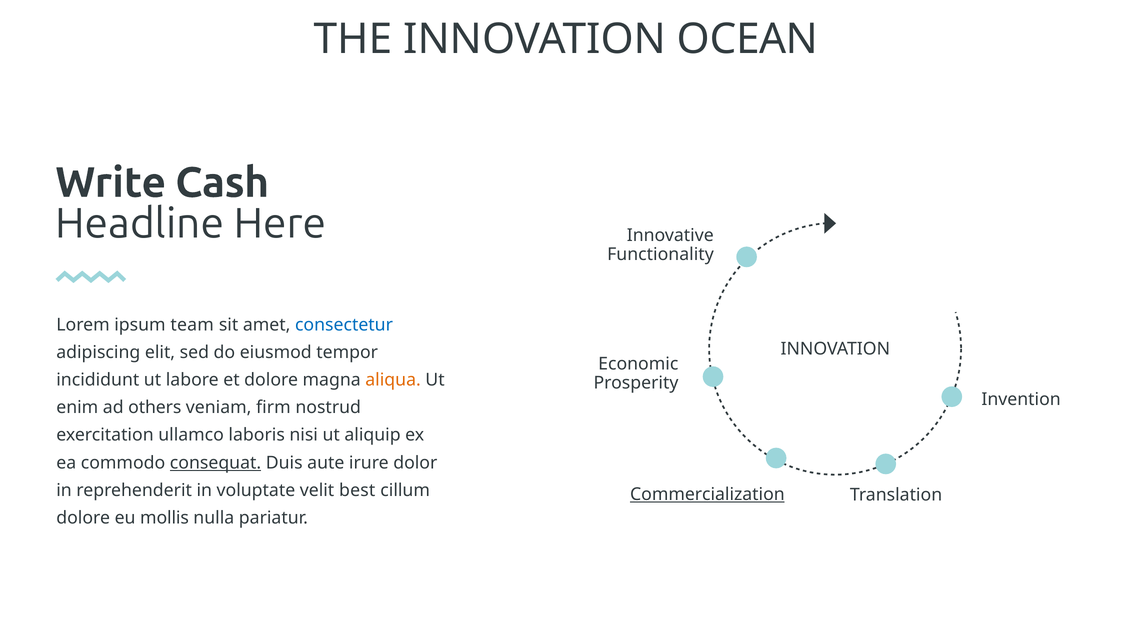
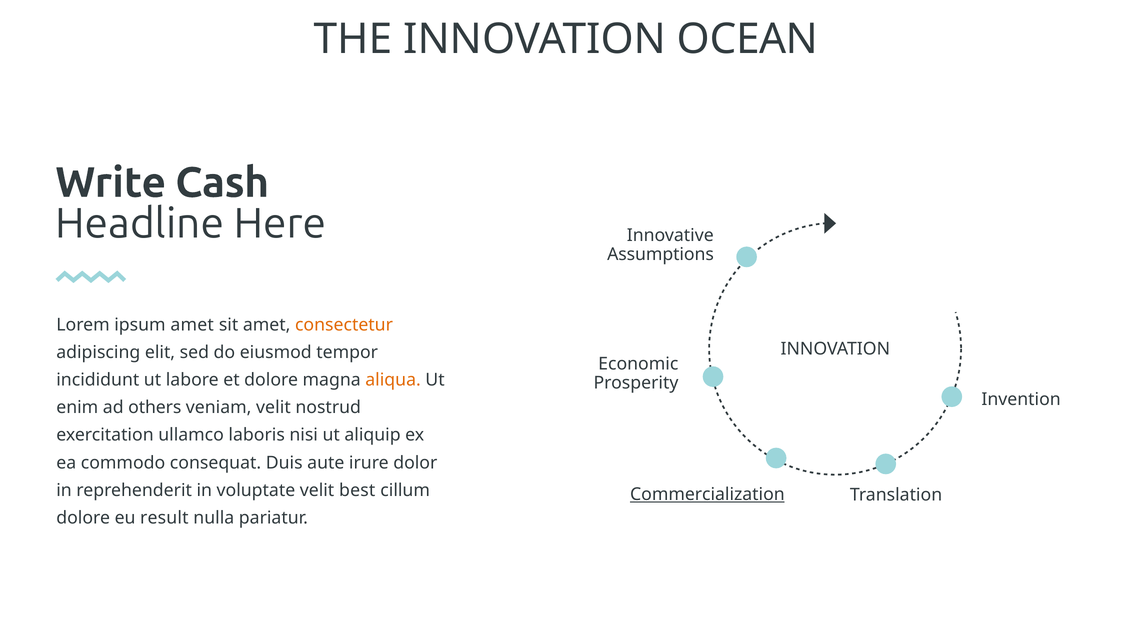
Functionality: Functionality -> Assumptions
ipsum team: team -> amet
consectetur colour: blue -> orange
veniam firm: firm -> velit
consequat underline: present -> none
mollis: mollis -> result
